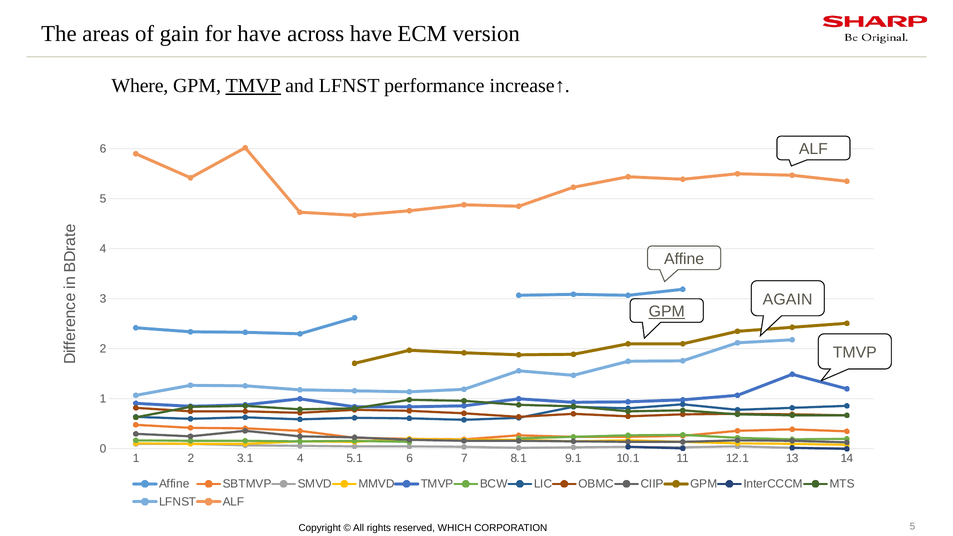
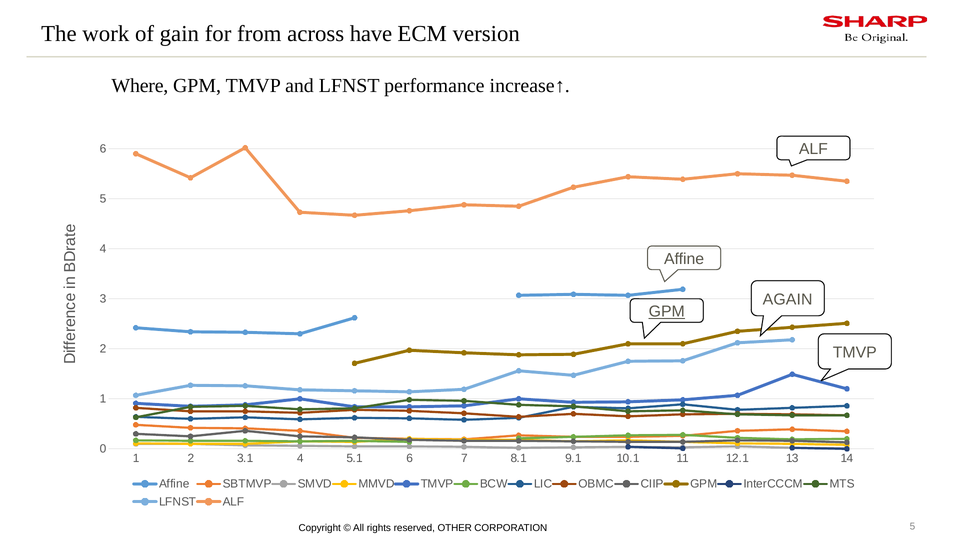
areas: areas -> work
for have: have -> from
TMVP at (253, 86) underline: present -> none
WHICH: WHICH -> OTHER
